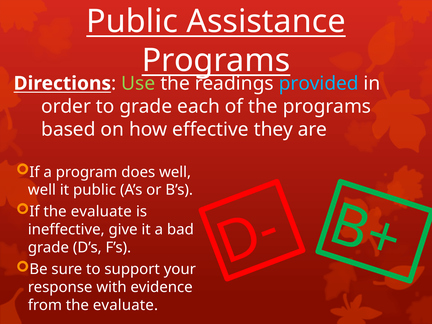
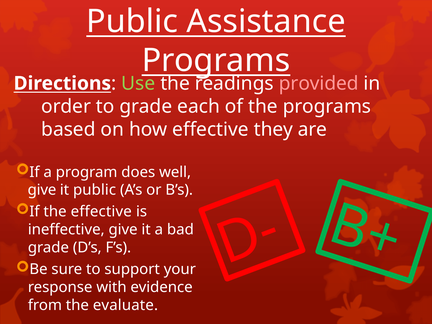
provided colour: light blue -> pink
well at (42, 190): well -> give
If the evaluate: evaluate -> effective
